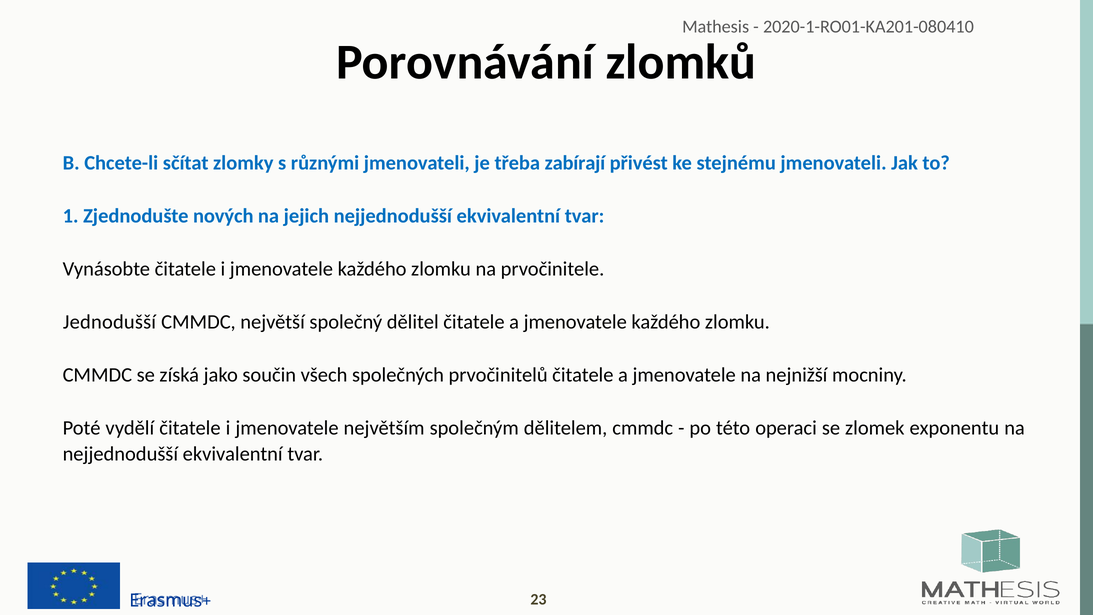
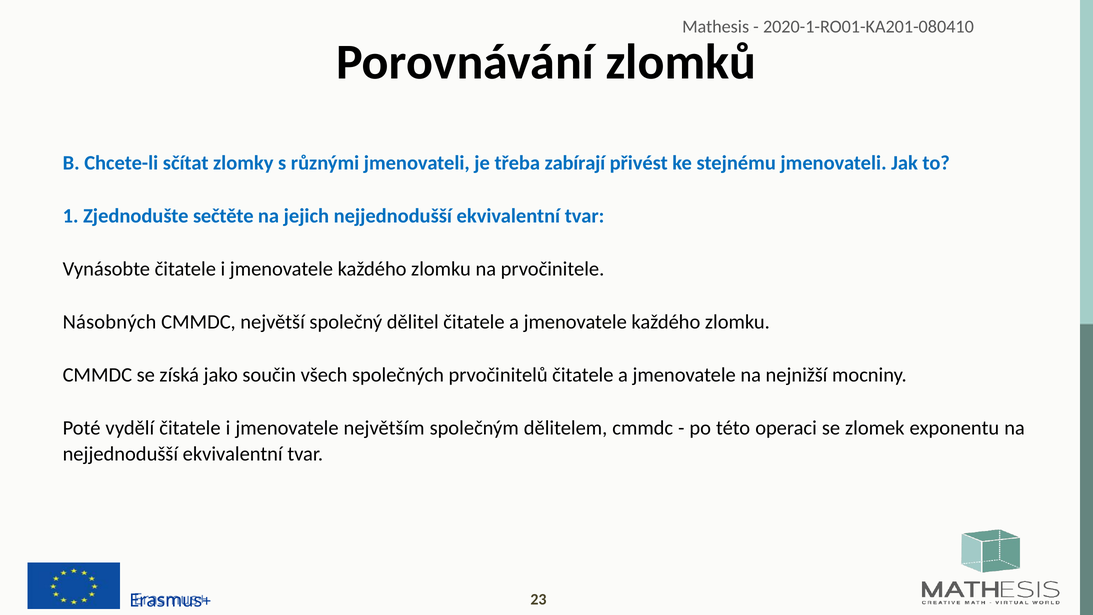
nových: nových -> sečtěte
Jednodušší: Jednodušší -> Násobných
